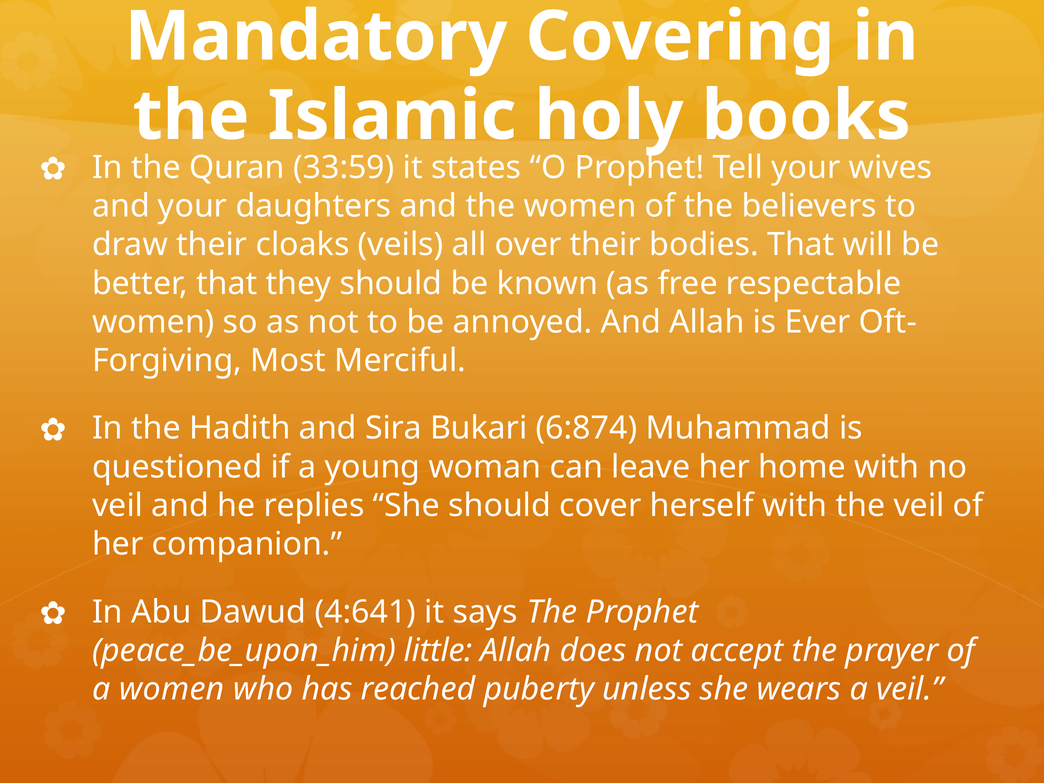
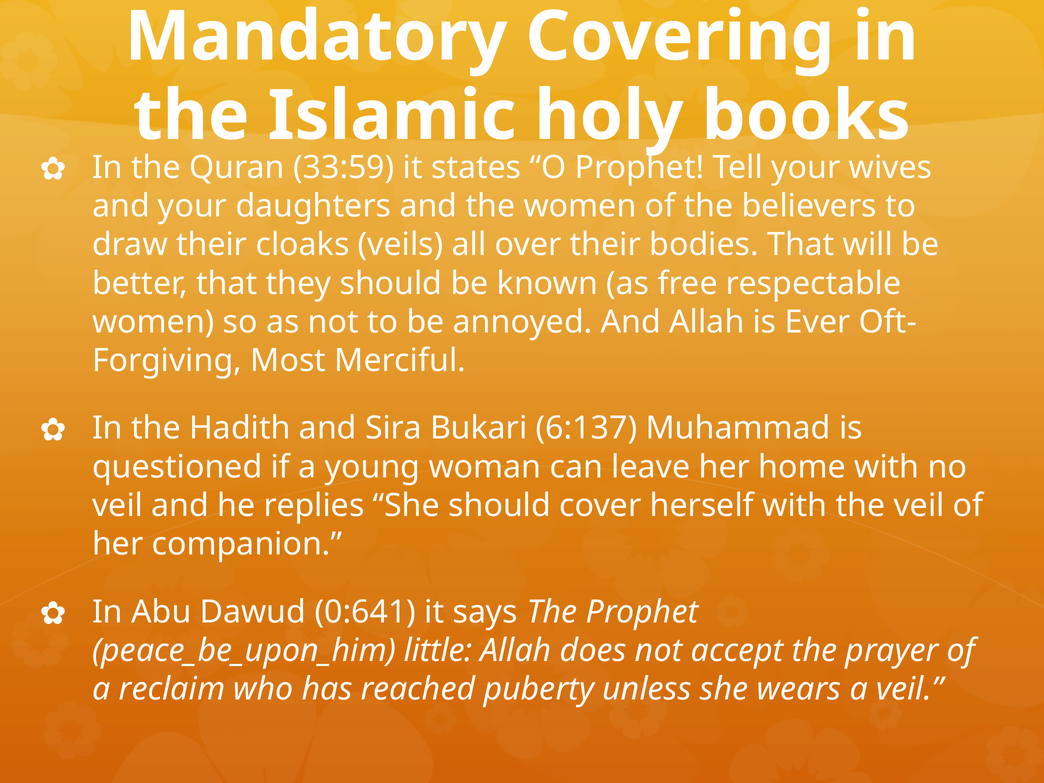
6:874: 6:874 -> 6:137
4:641: 4:641 -> 0:641
a women: women -> reclaim
